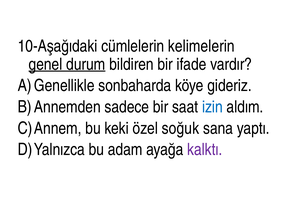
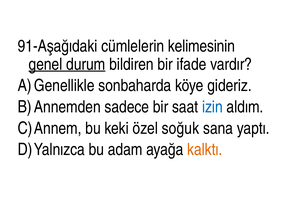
10-Aşağıdaki: 10-Aşağıdaki -> 91-Aşağıdaki
kelimelerin: kelimelerin -> kelimesinin
kalktı colour: purple -> orange
